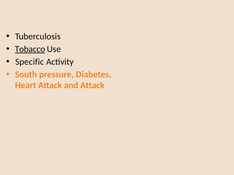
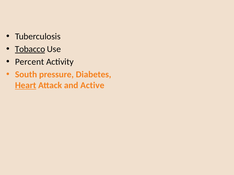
Specific: Specific -> Percent
Heart underline: none -> present
and Attack: Attack -> Active
